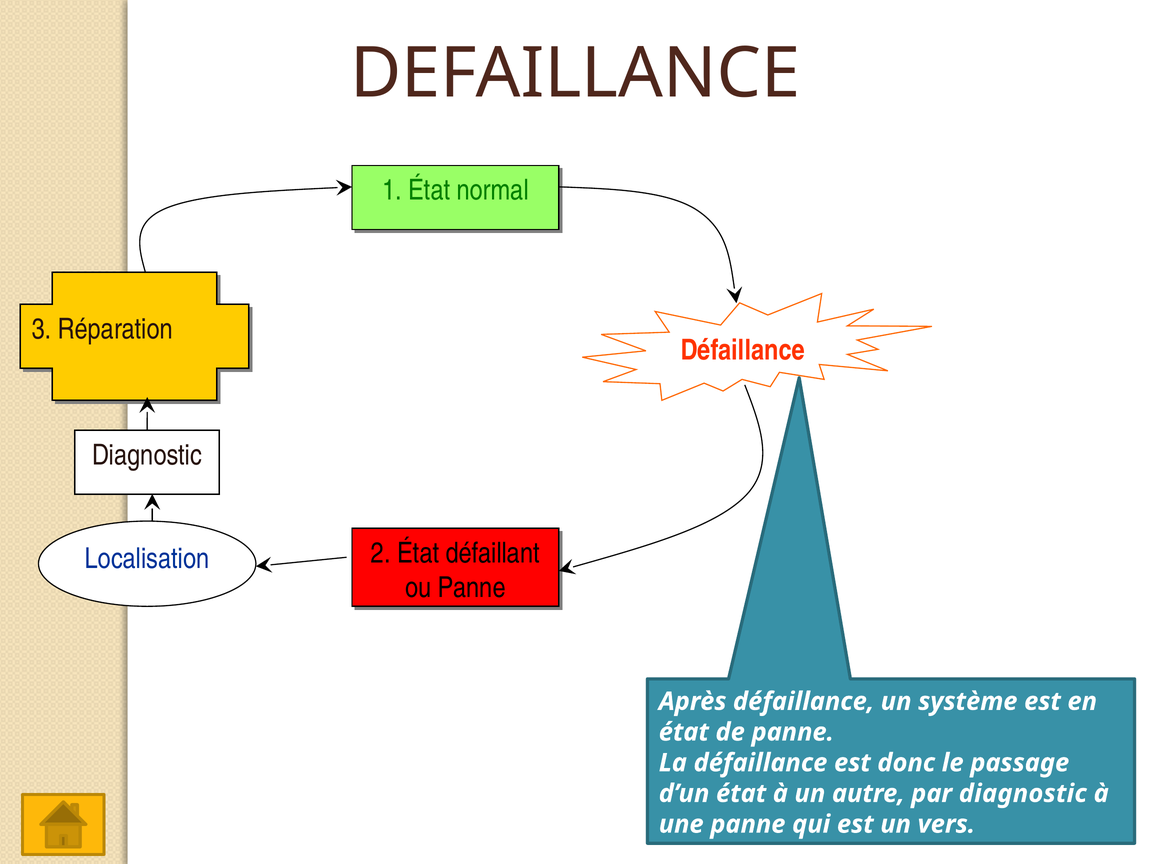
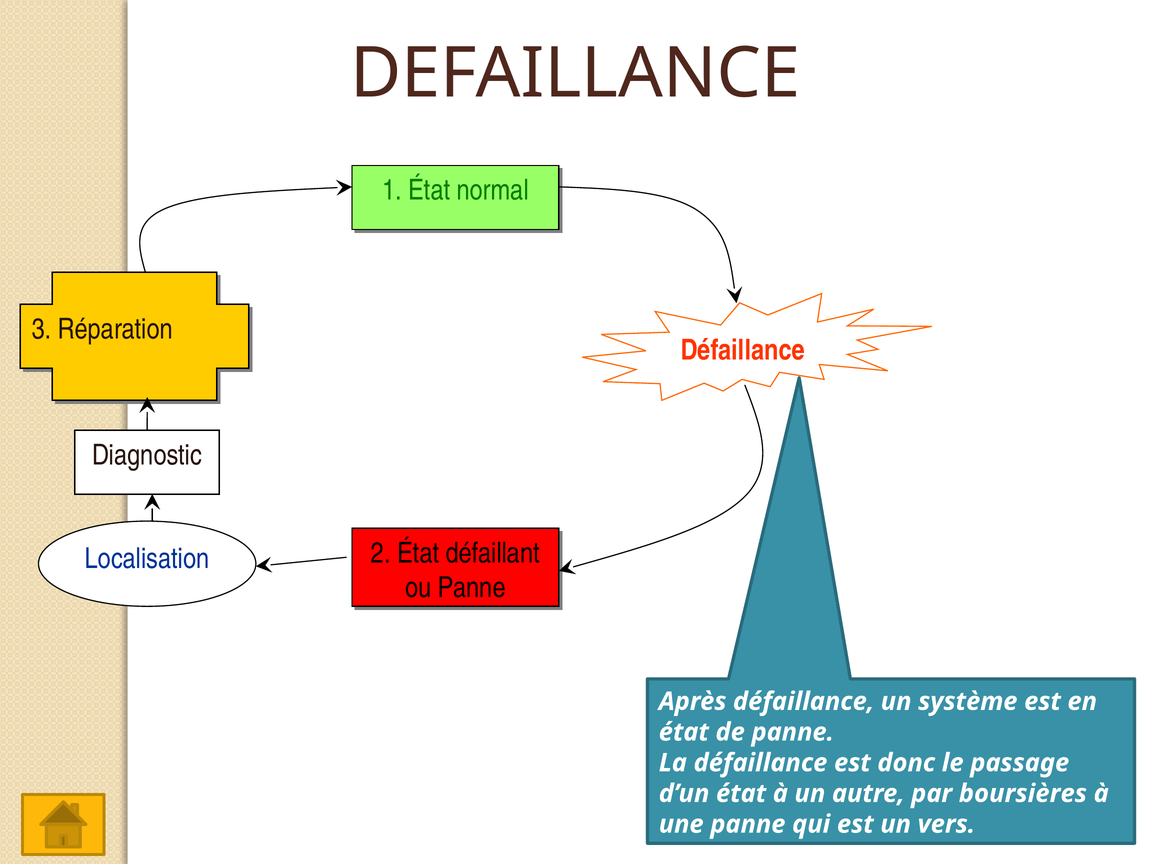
par diagnostic: diagnostic -> boursières
